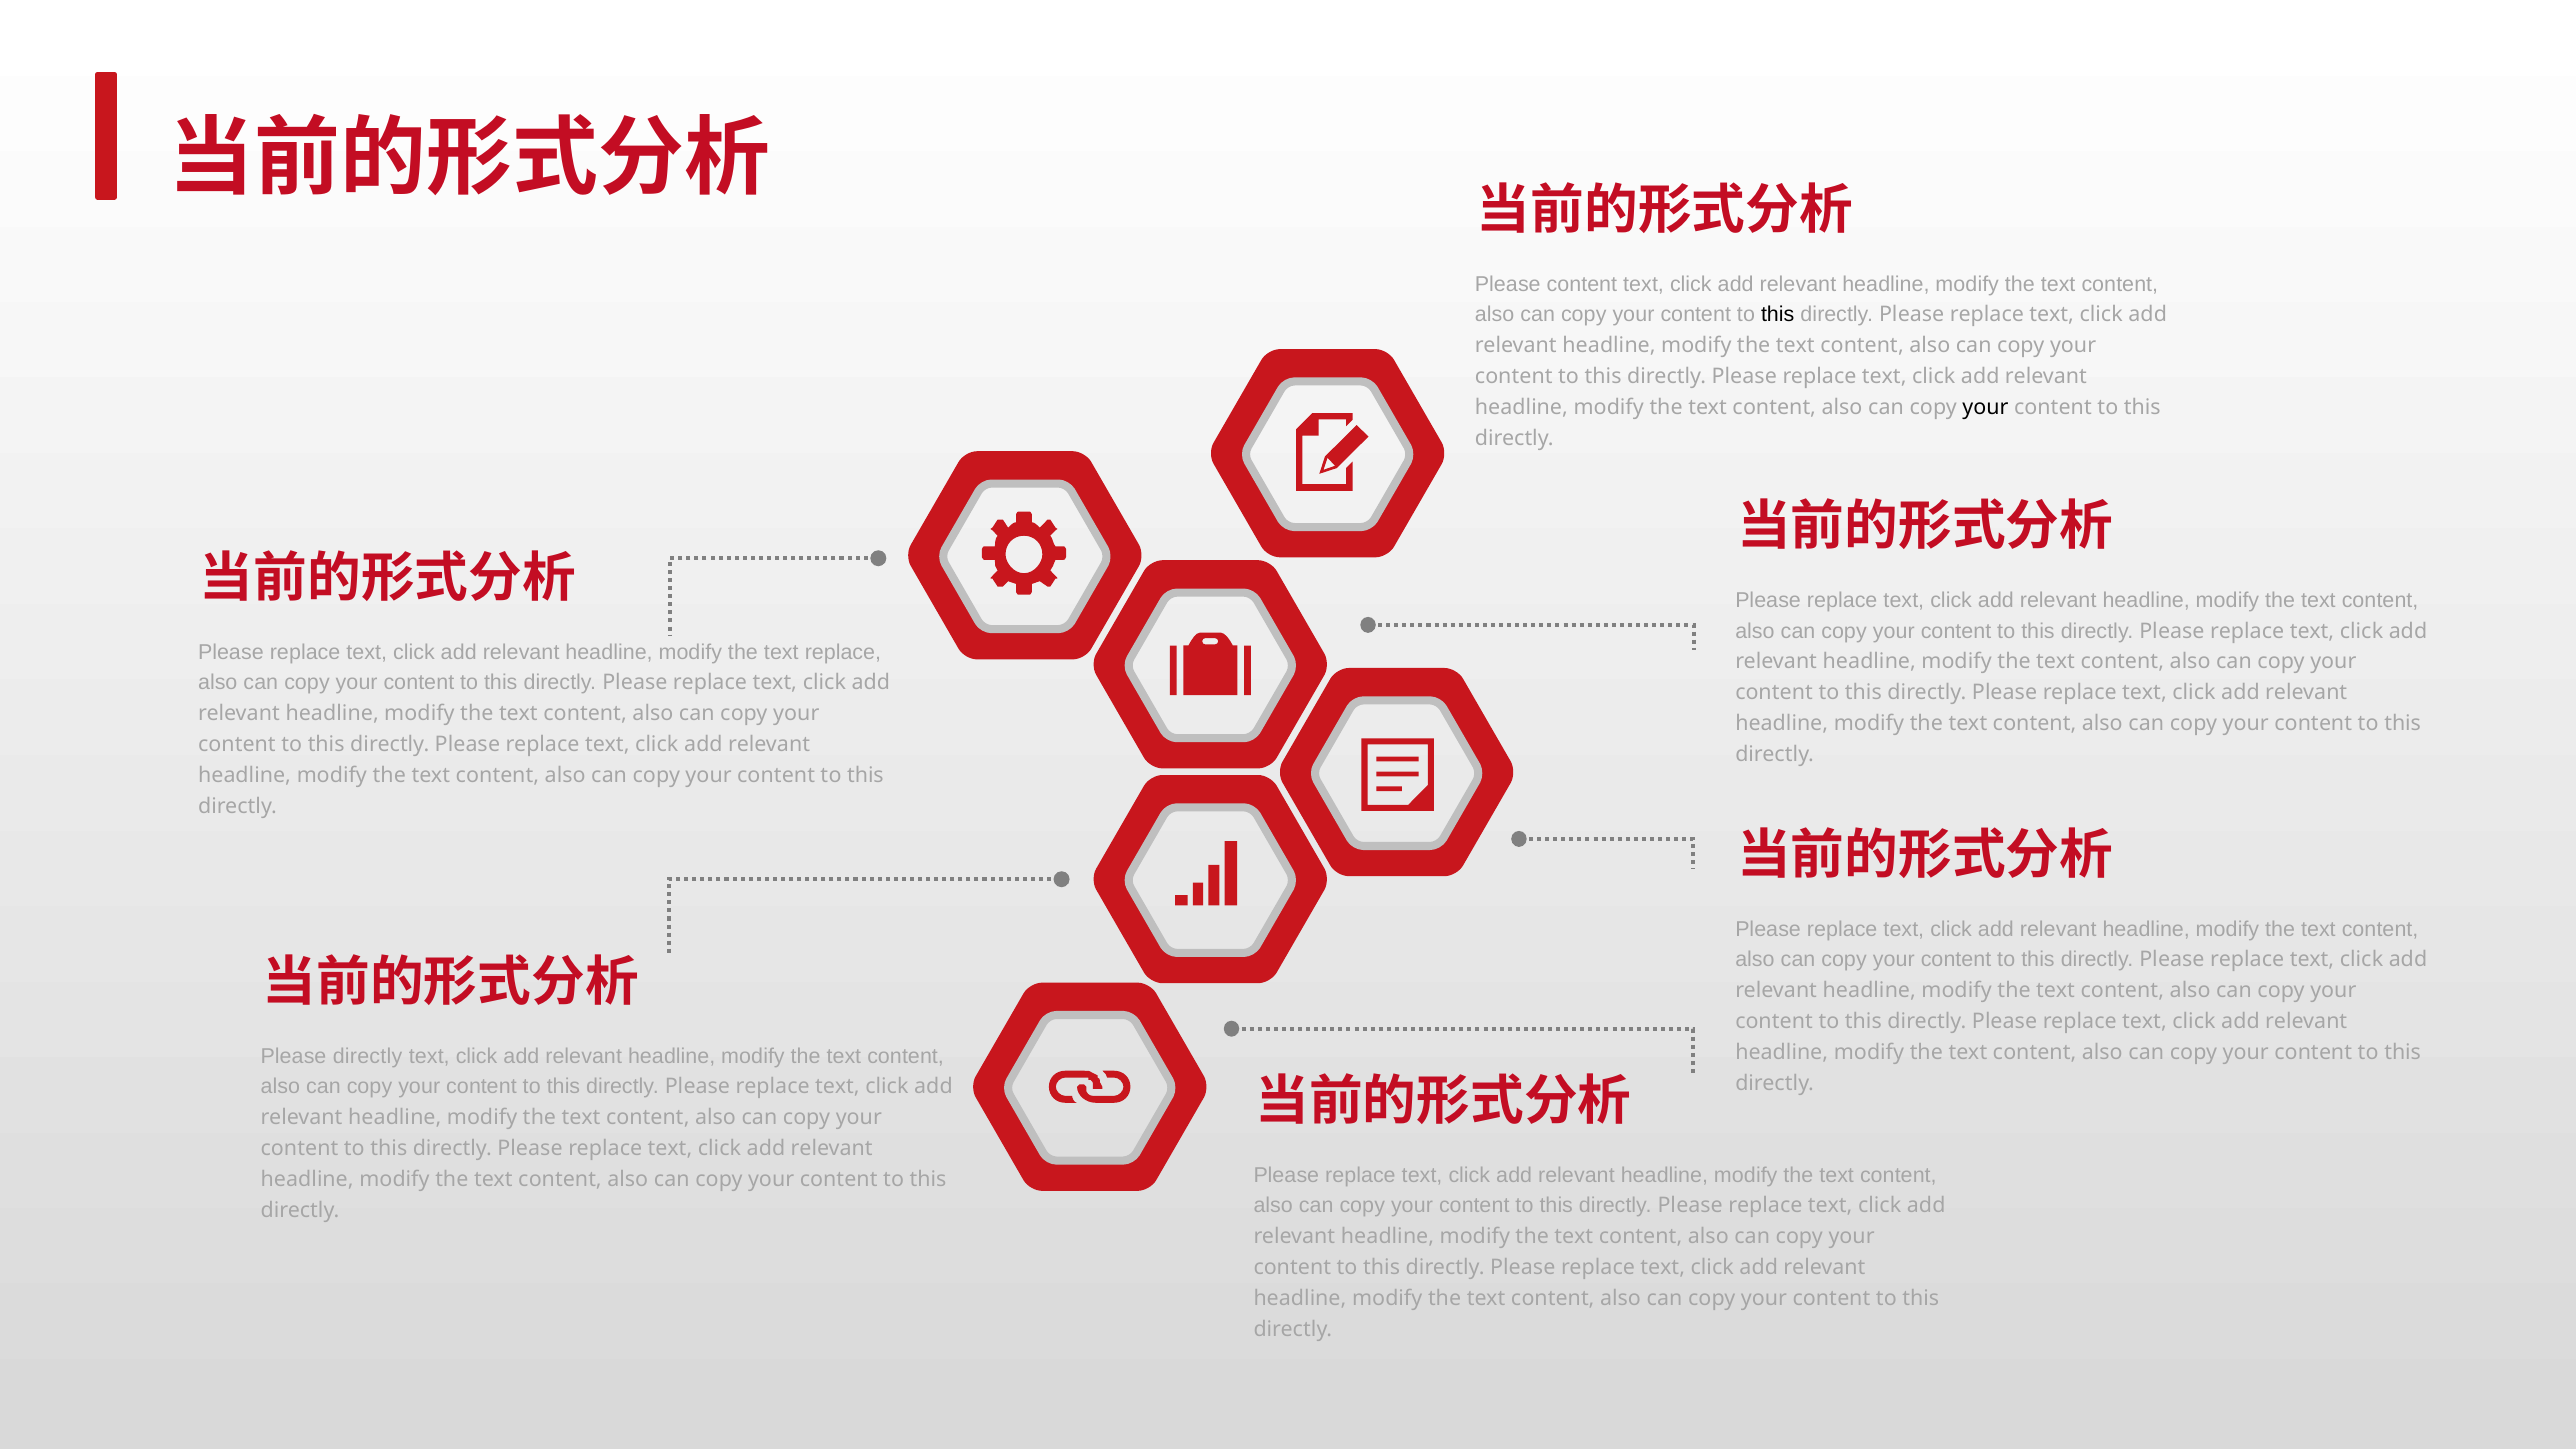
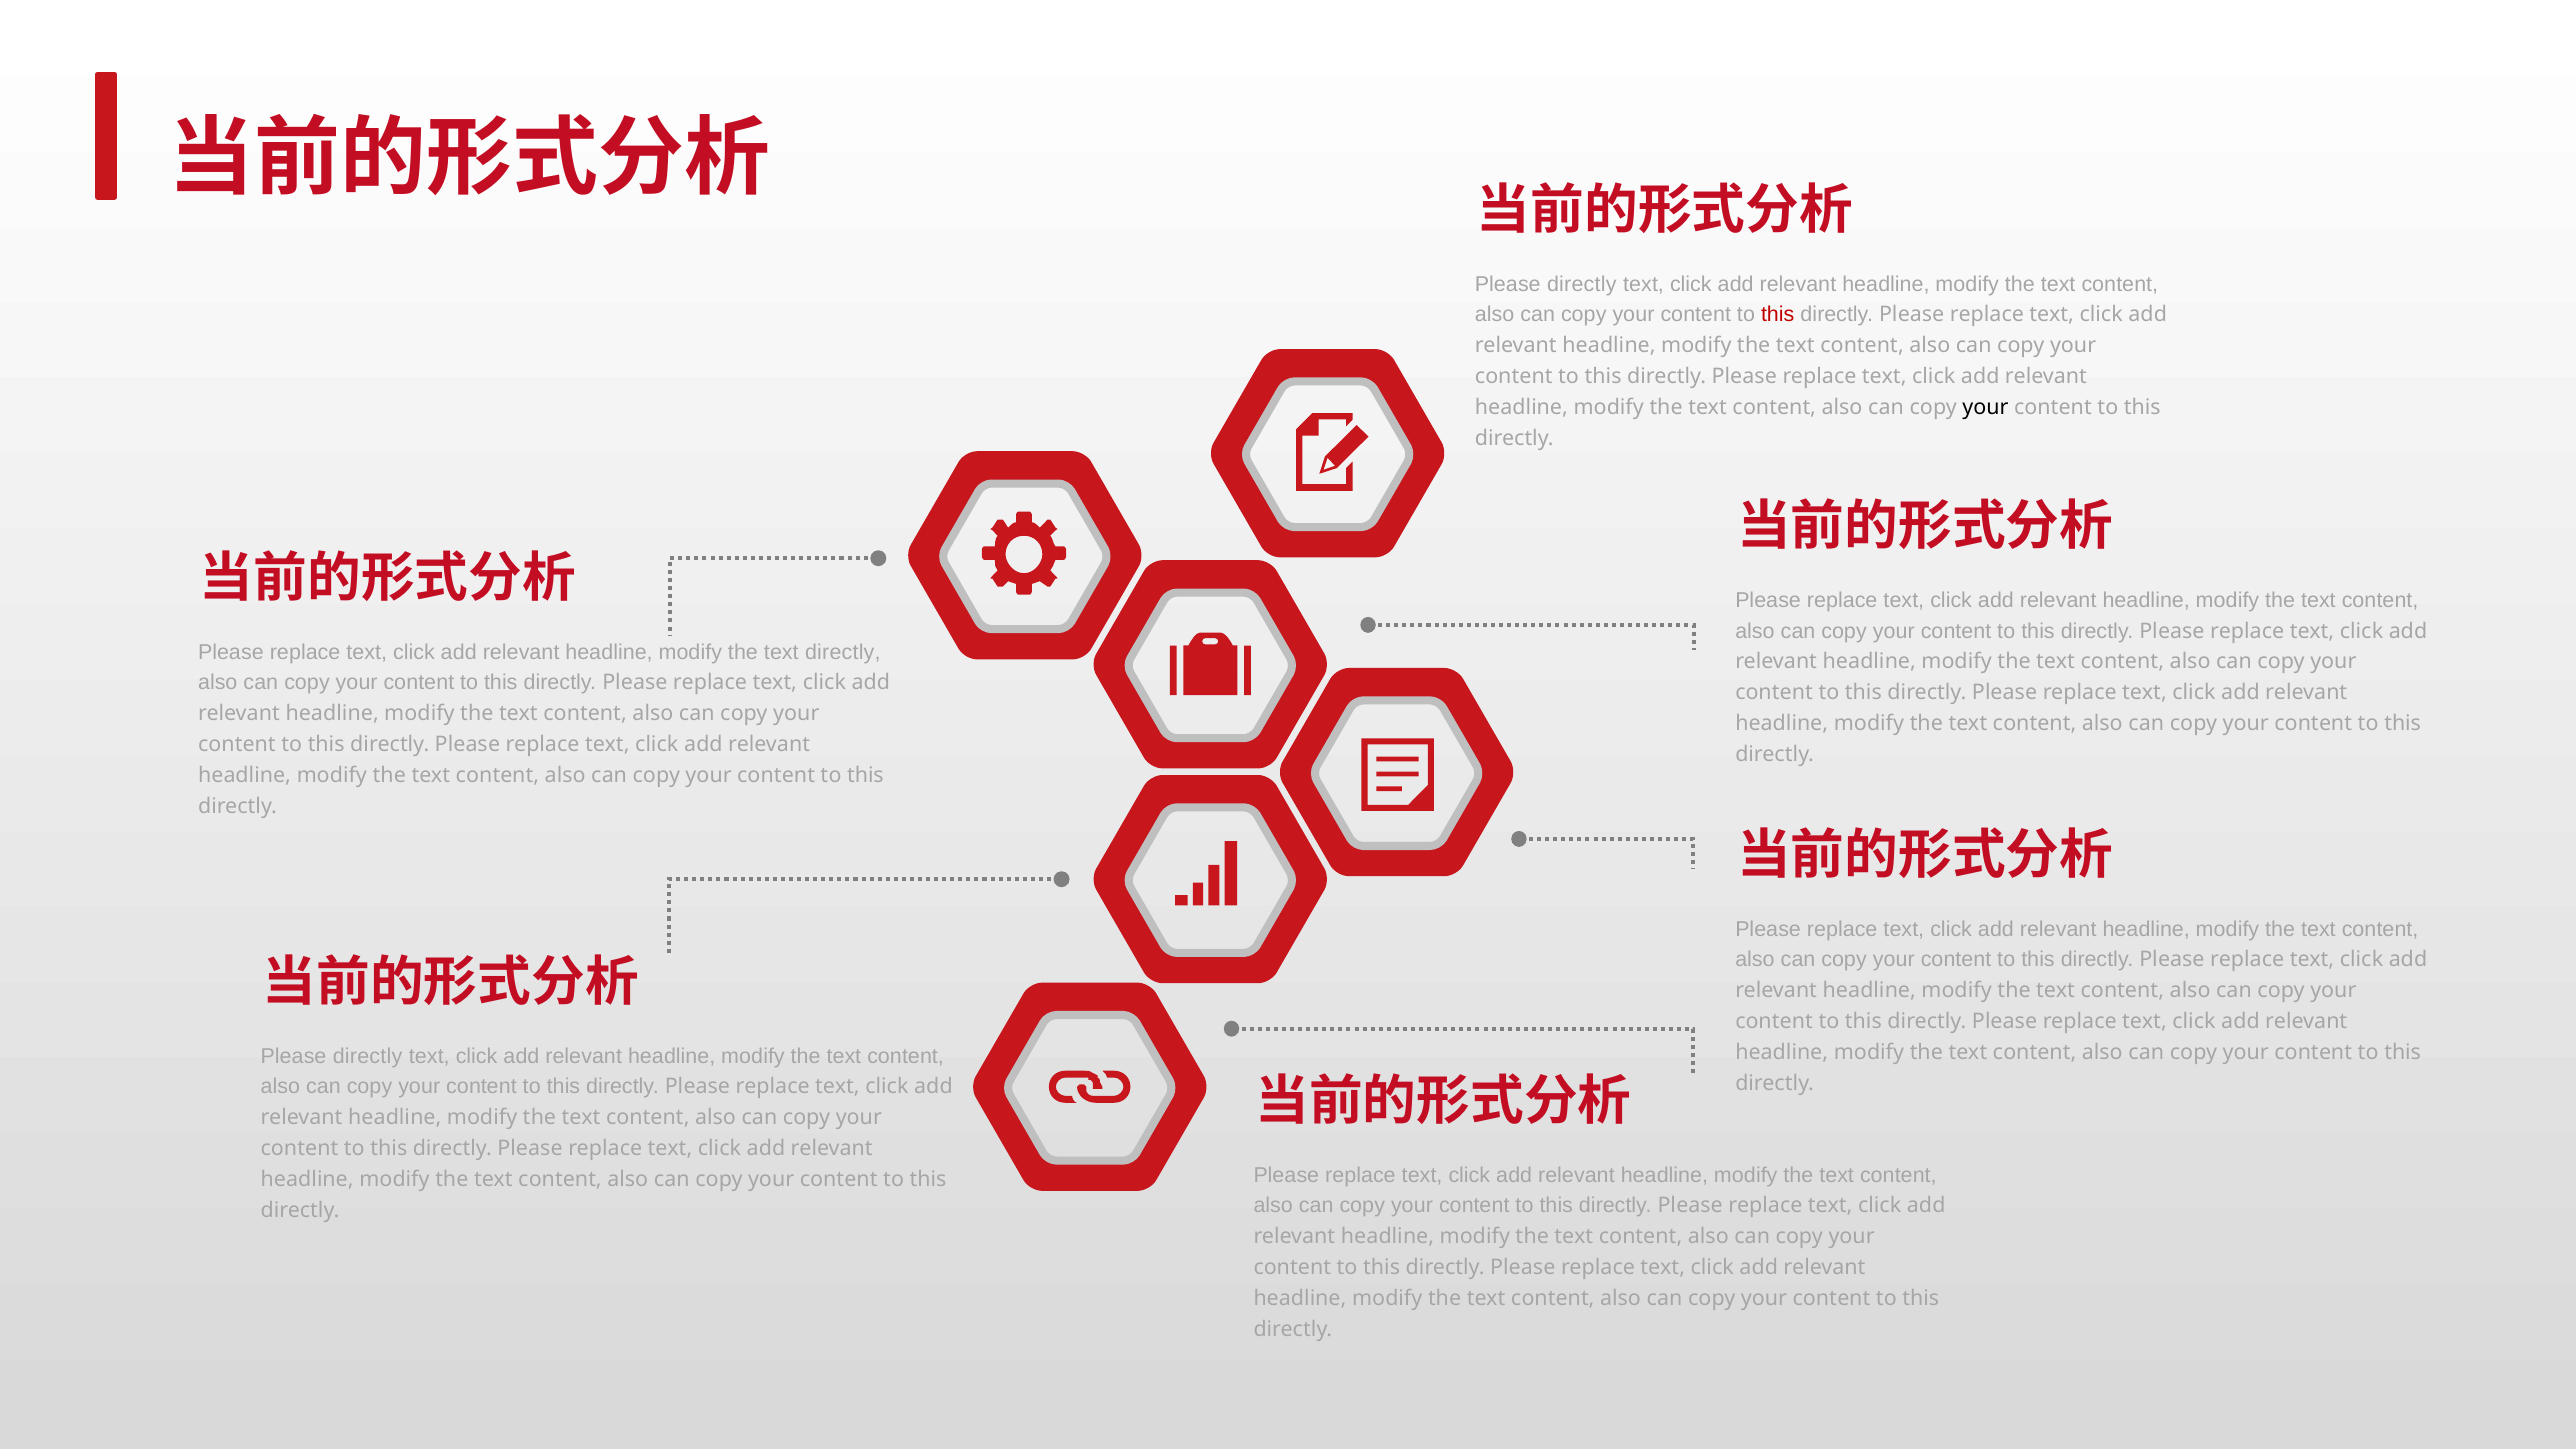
content at (1582, 284): content -> directly
this at (1778, 315) colour: black -> red
text replace: replace -> directly
